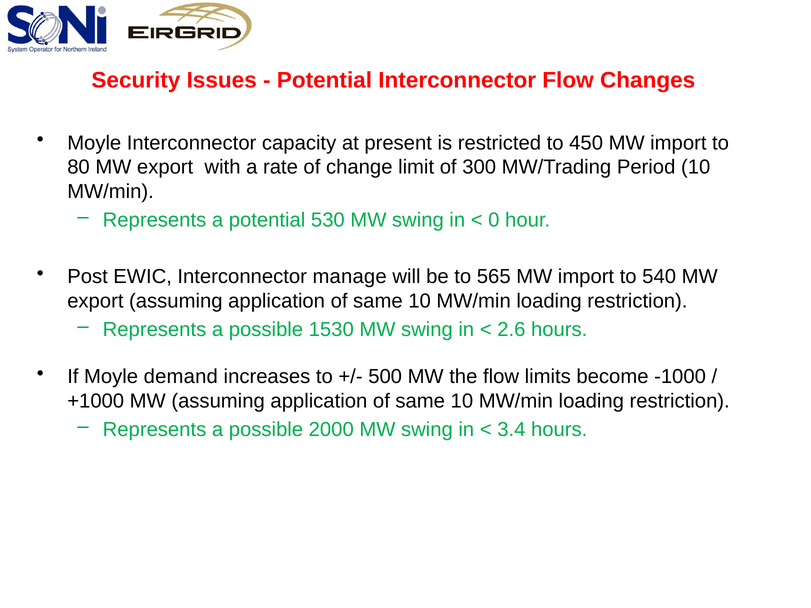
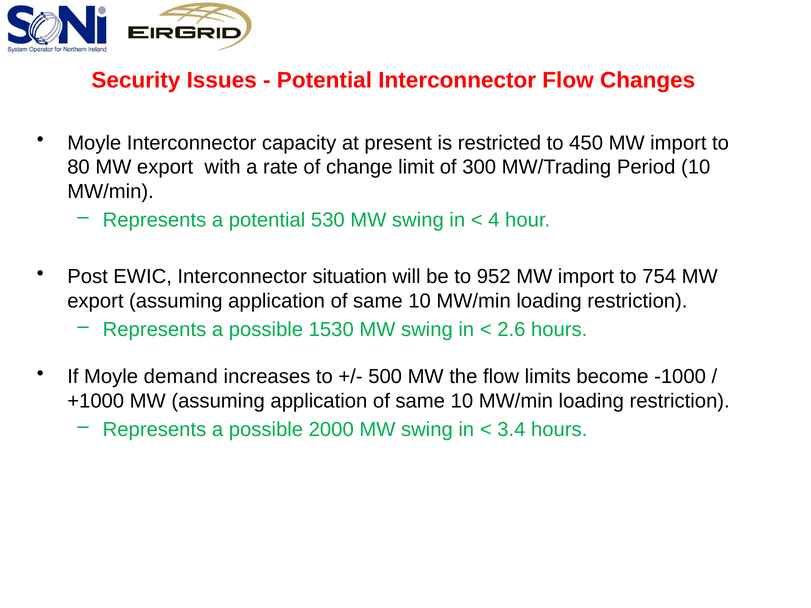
0: 0 -> 4
manage: manage -> situation
565: 565 -> 952
540: 540 -> 754
